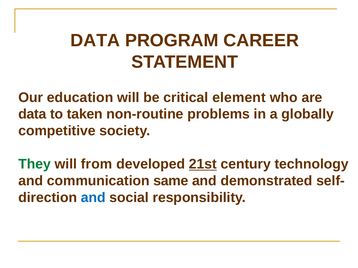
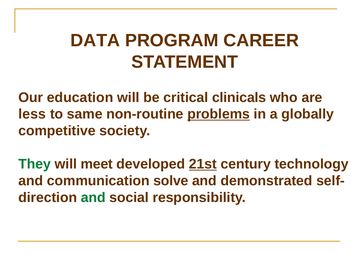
element: element -> clinicals
data at (32, 114): data -> less
taken: taken -> same
problems underline: none -> present
from: from -> meet
same: same -> solve
and at (93, 198) colour: blue -> green
